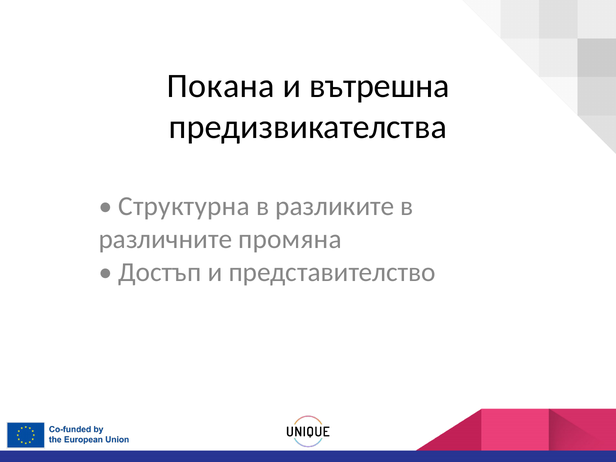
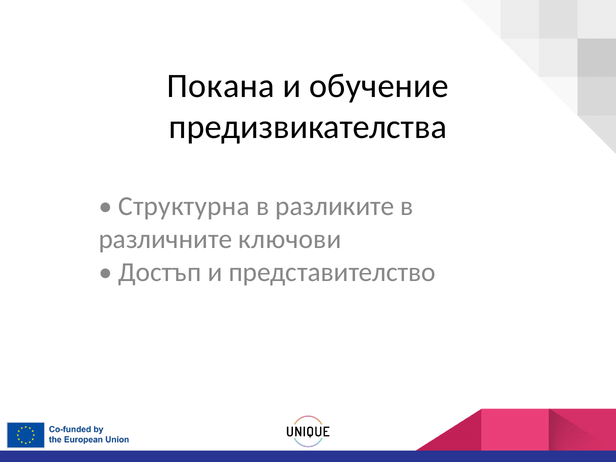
вътрешна: вътрешна -> обучение
промяна: промяна -> ключови
